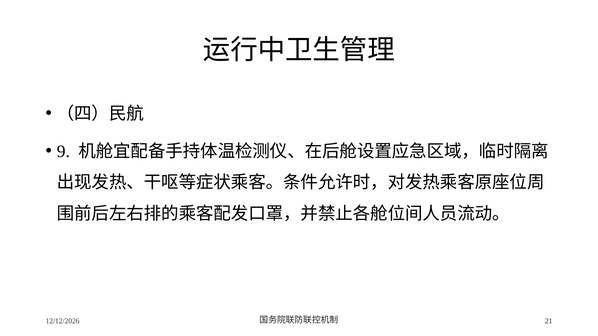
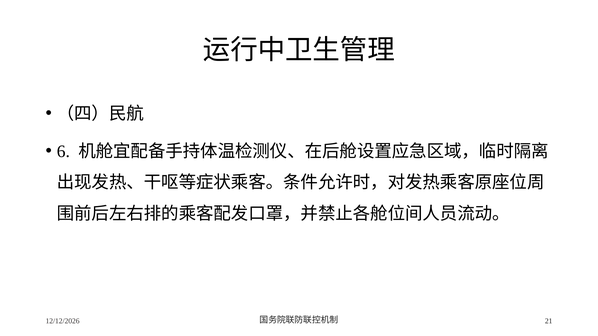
9: 9 -> 6
